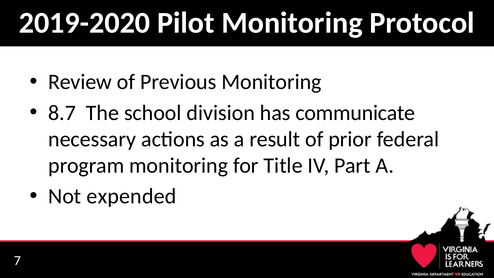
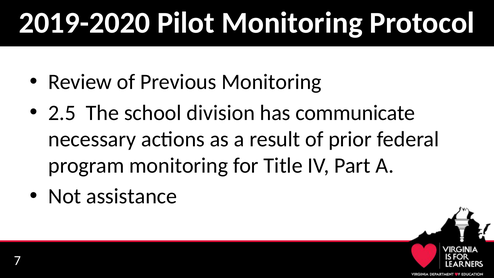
8.7: 8.7 -> 2.5
expended: expended -> assistance
